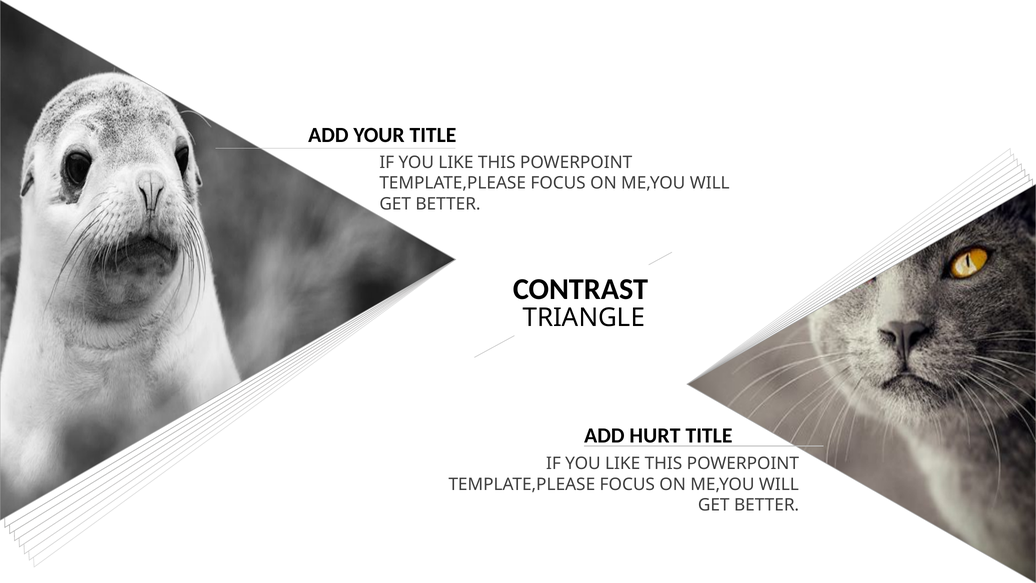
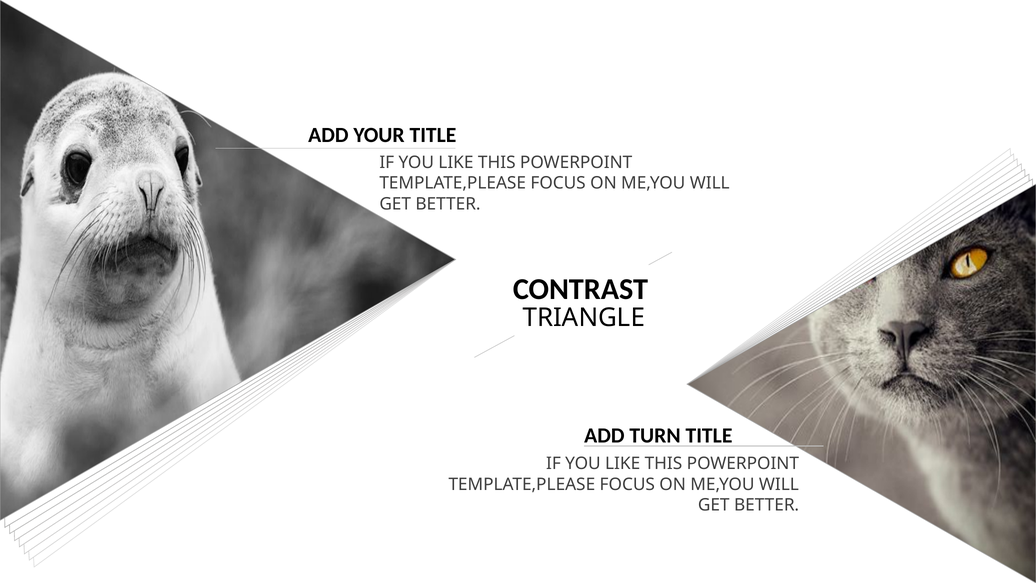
HURT: HURT -> TURN
